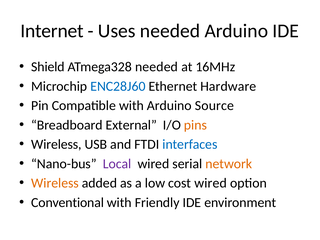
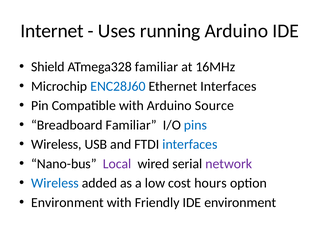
Uses needed: needed -> running
ATmega328 needed: needed -> familiar
Ethernet Hardware: Hardware -> Interfaces
Breadboard External: External -> Familiar
pins colour: orange -> blue
network colour: orange -> purple
Wireless at (55, 183) colour: orange -> blue
cost wired: wired -> hours
Conventional at (68, 203): Conventional -> Environment
